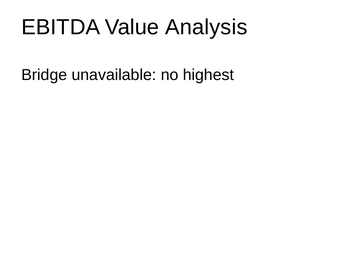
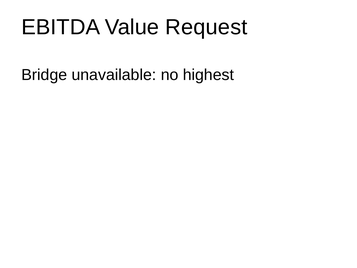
Analysis: Analysis -> Request
